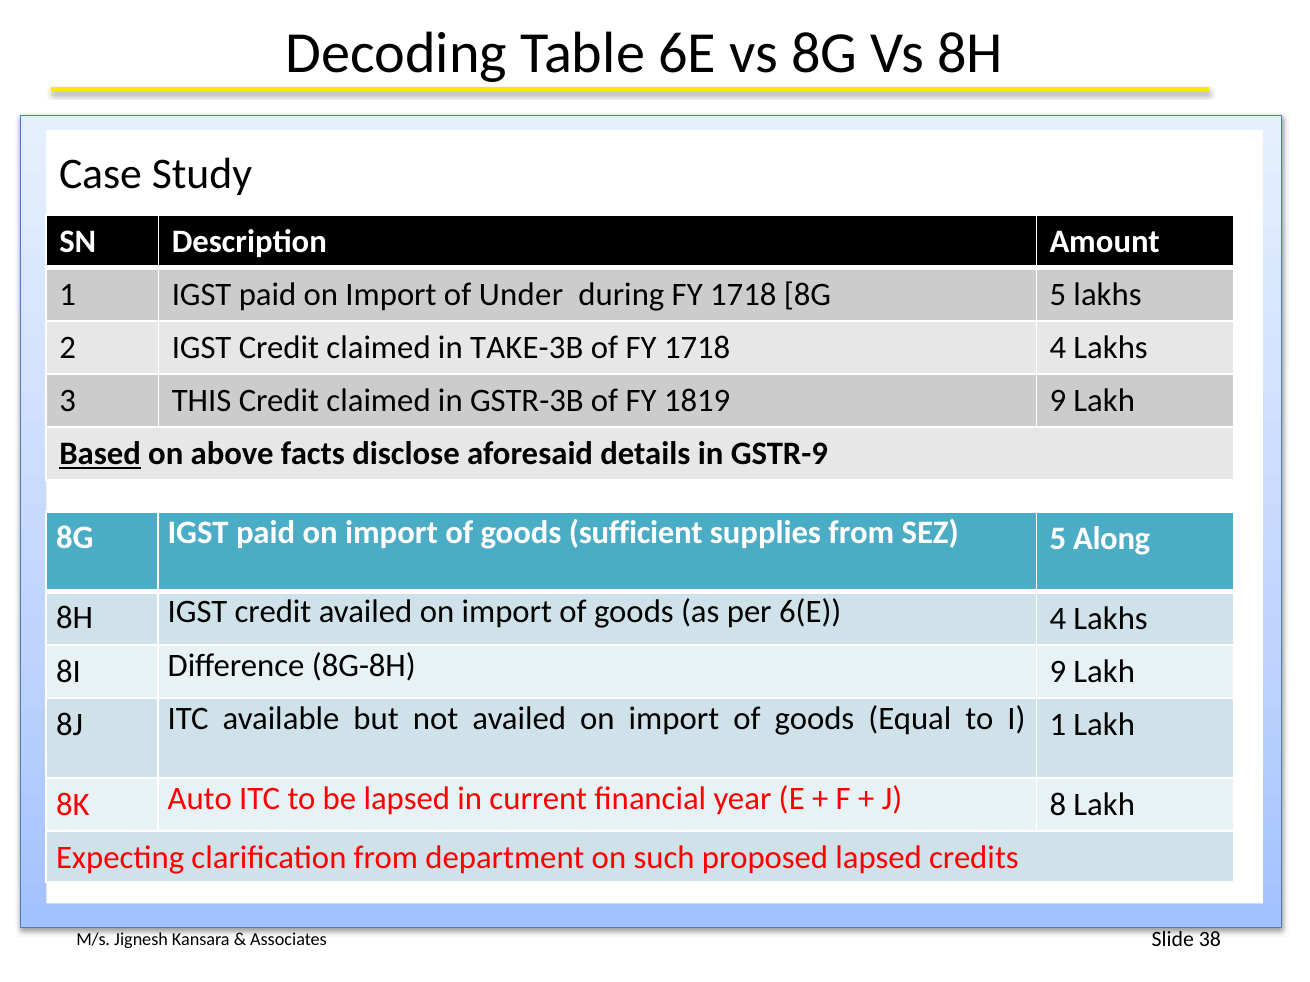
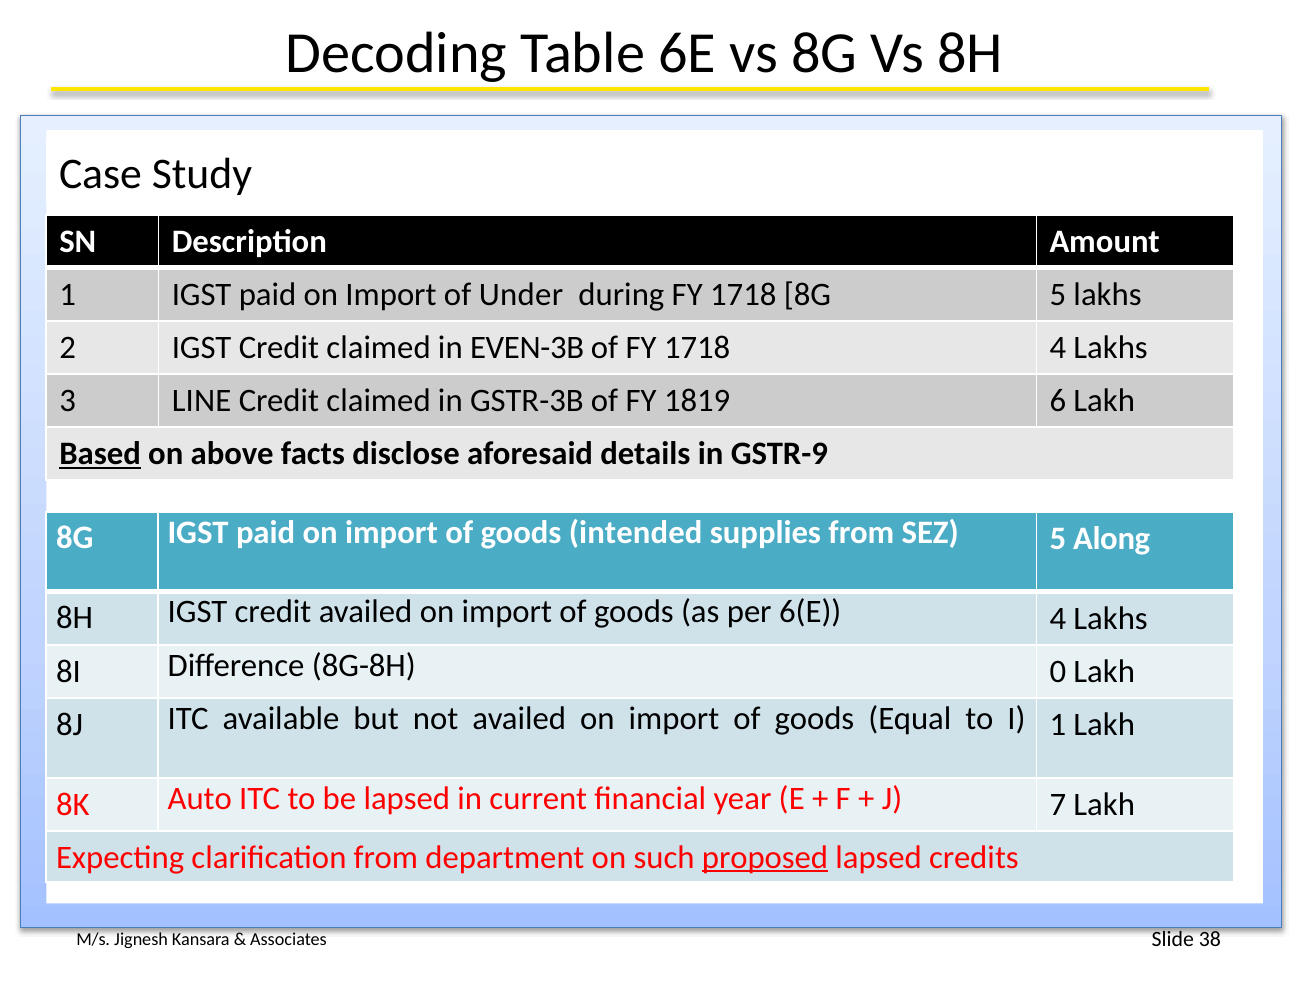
TAKE-3B: TAKE-3B -> EVEN-3B
THIS: THIS -> LINE
1819 9: 9 -> 6
sufficient: sufficient -> intended
8G-8H 9: 9 -> 0
8: 8 -> 7
proposed underline: none -> present
